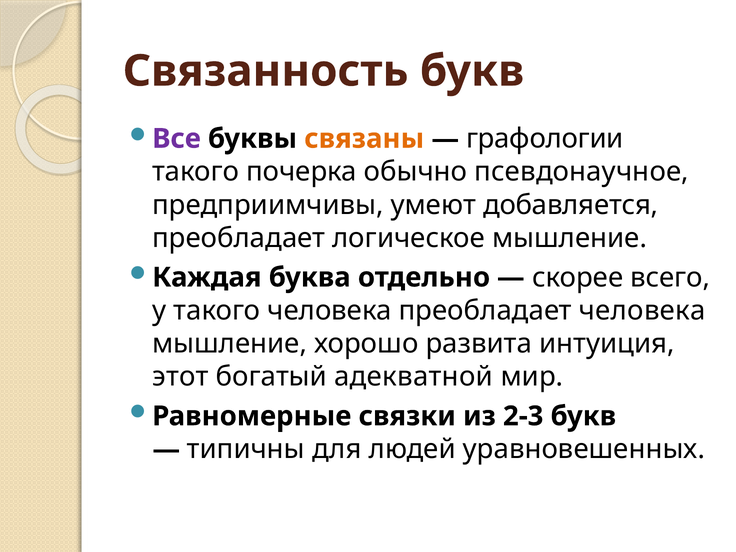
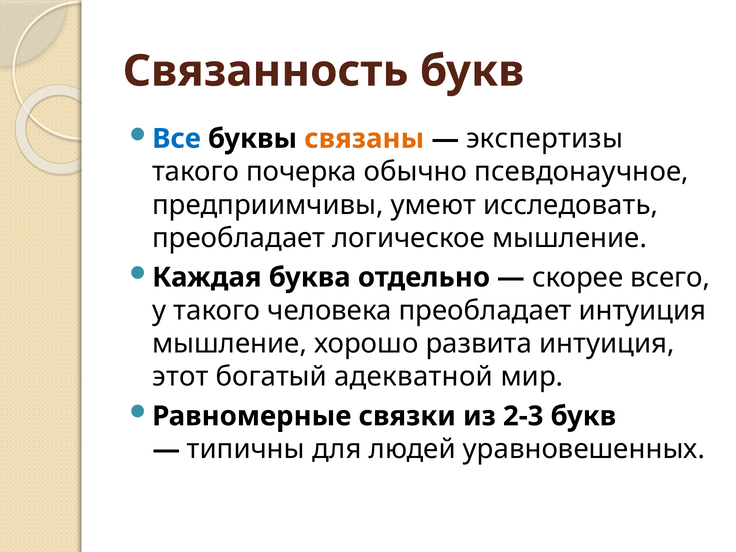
Все colour: purple -> blue
графологии: графологии -> экспертизы
добавляется: добавляется -> исследовать
преобладает человека: человека -> интуиция
